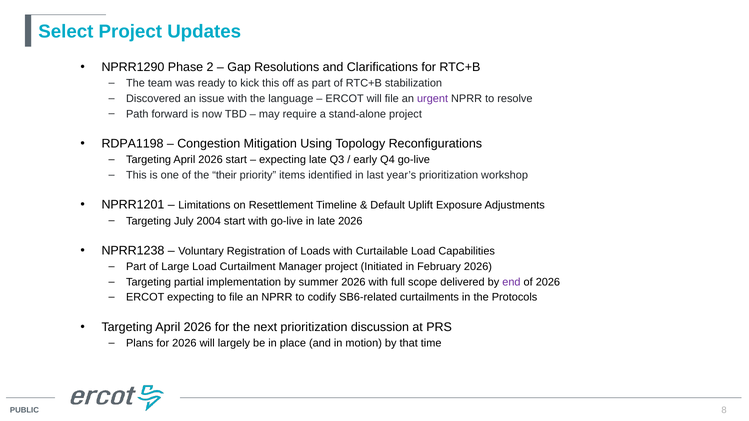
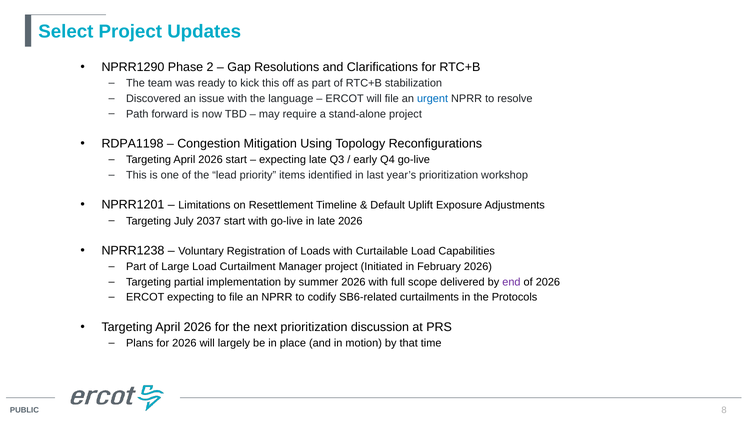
urgent colour: purple -> blue
their: their -> lead
2004: 2004 -> 2037
